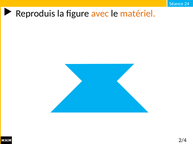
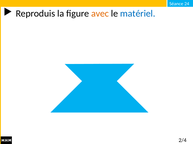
matériel colour: orange -> blue
